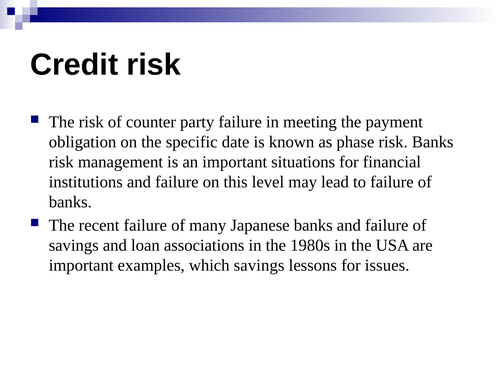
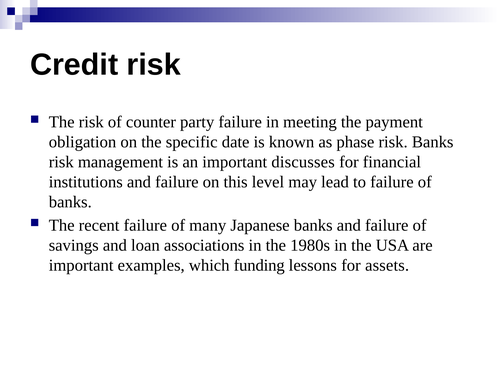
situations: situations -> discusses
which savings: savings -> funding
issues: issues -> assets
